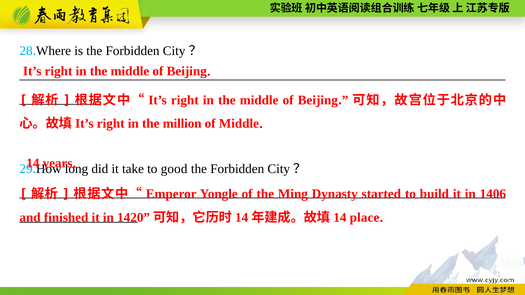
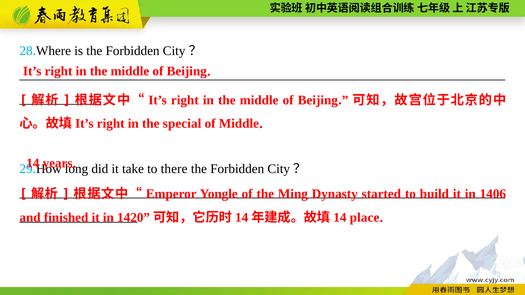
million: million -> special
good: good -> there
